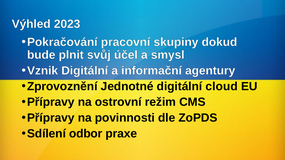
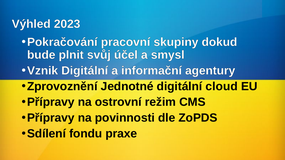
odbor: odbor -> fondu
